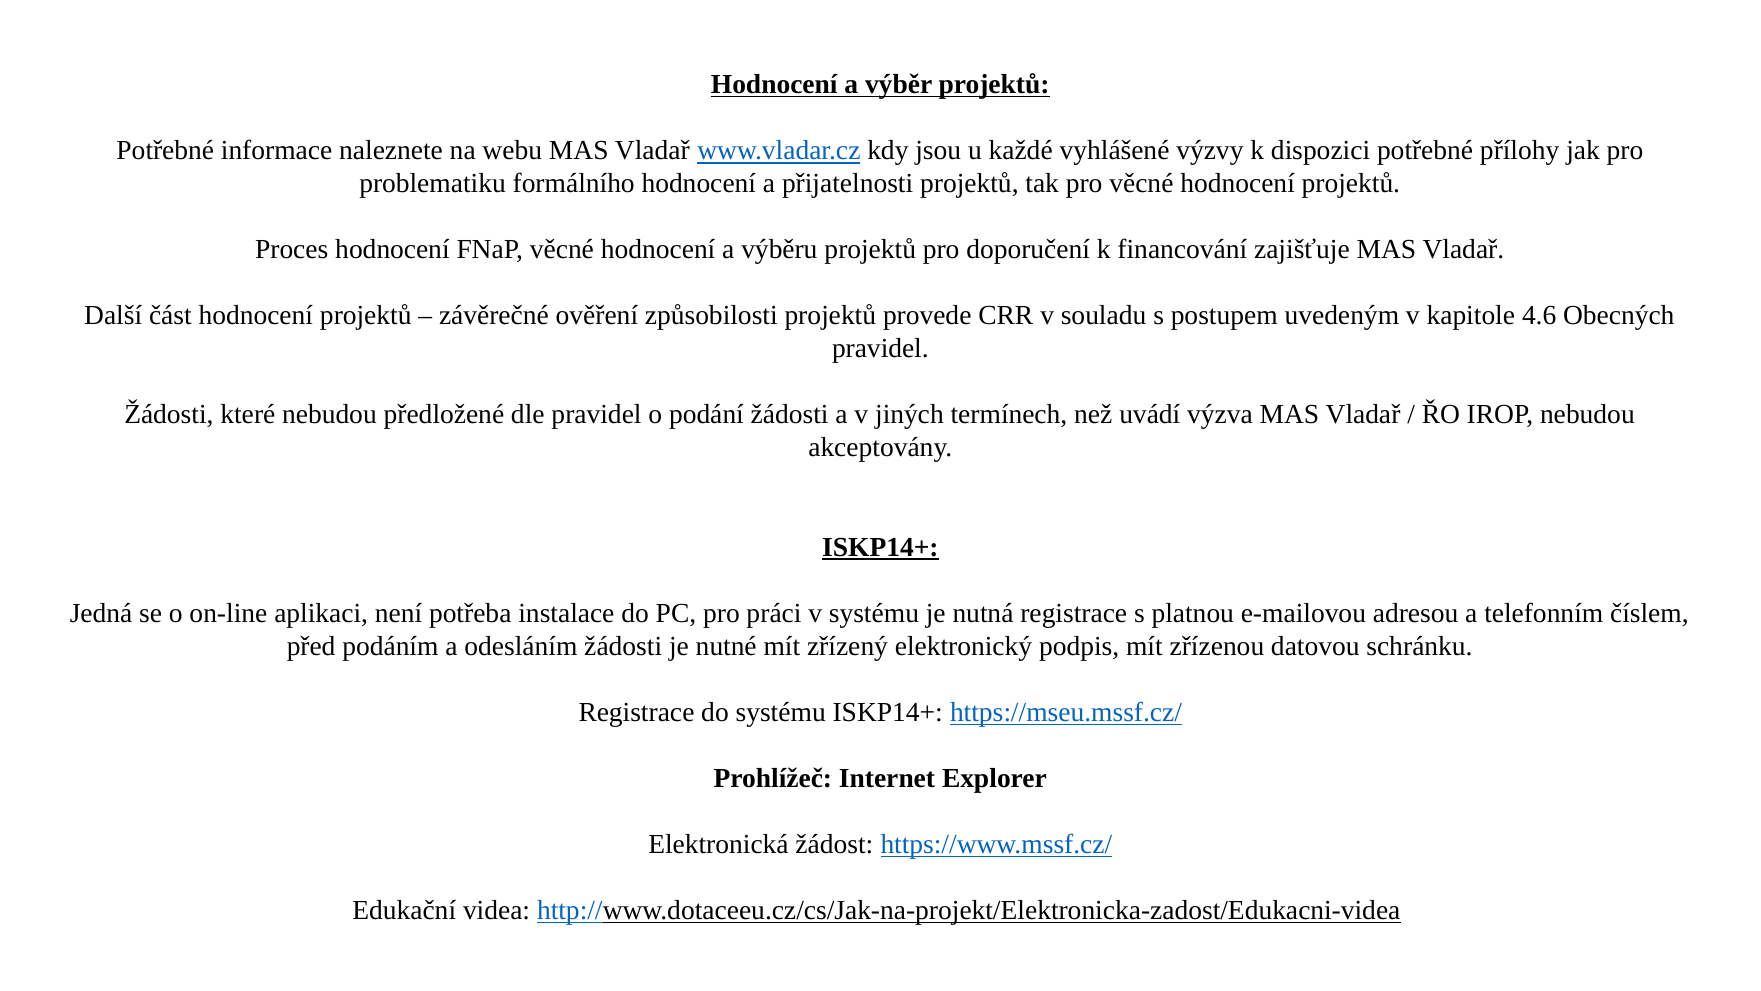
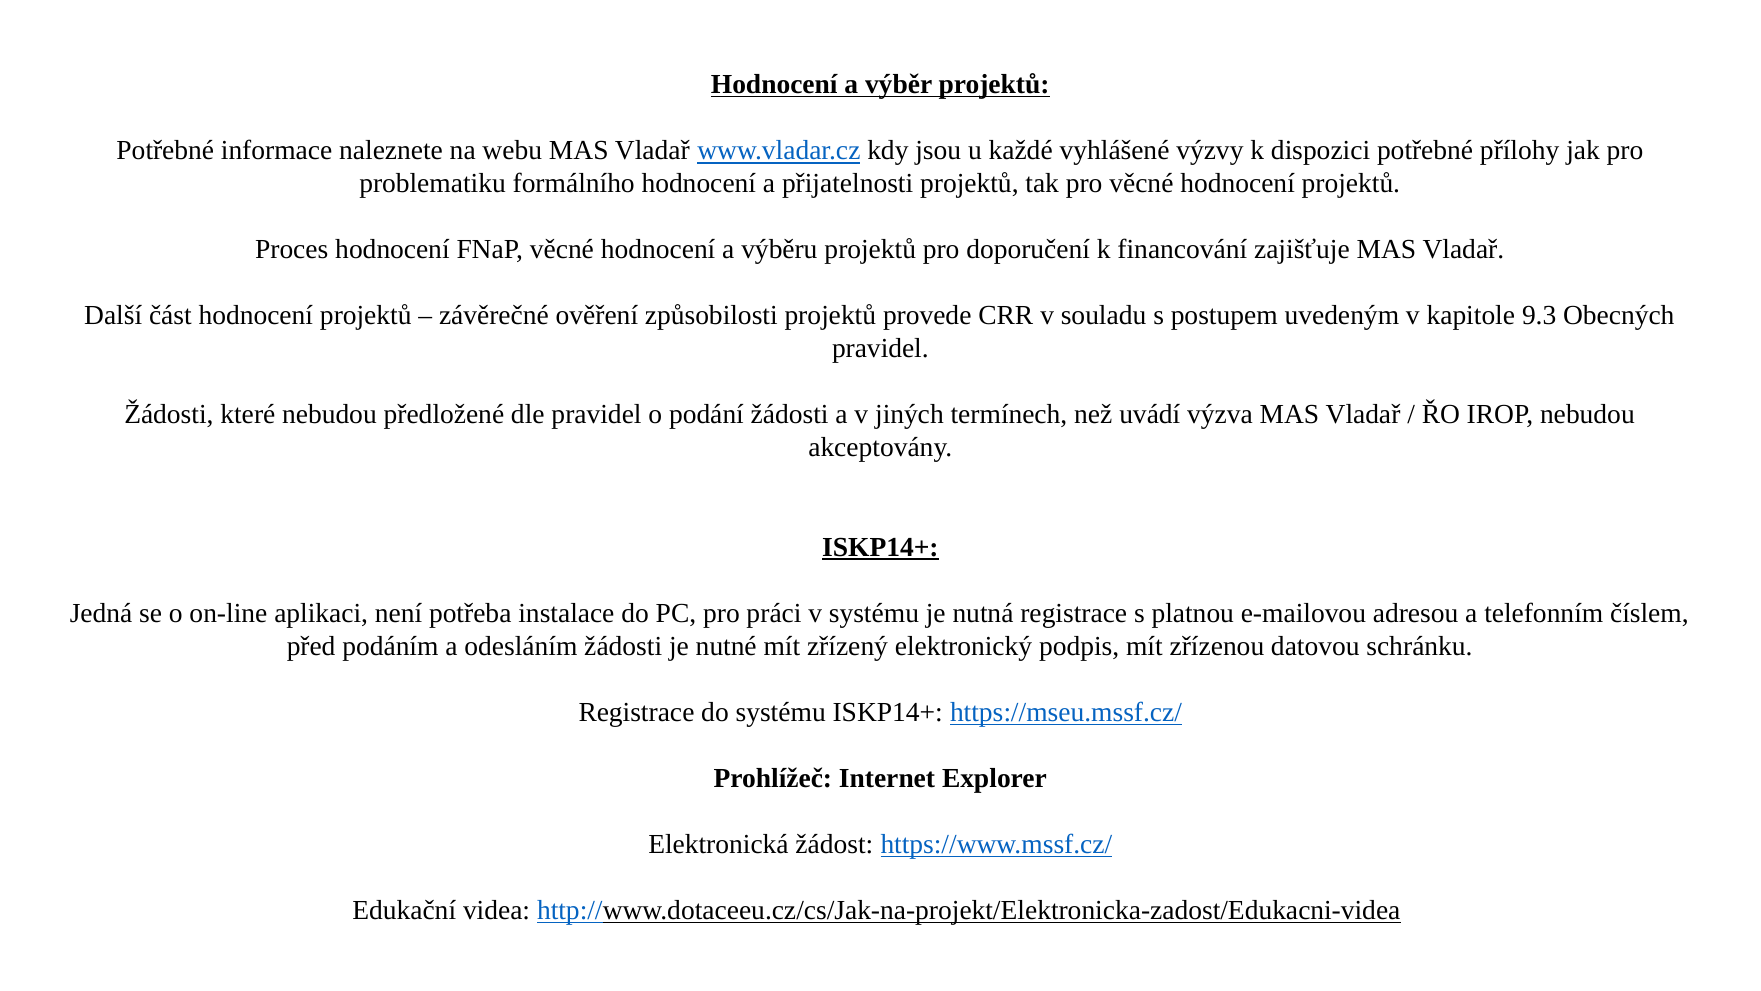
4.6: 4.6 -> 9.3
